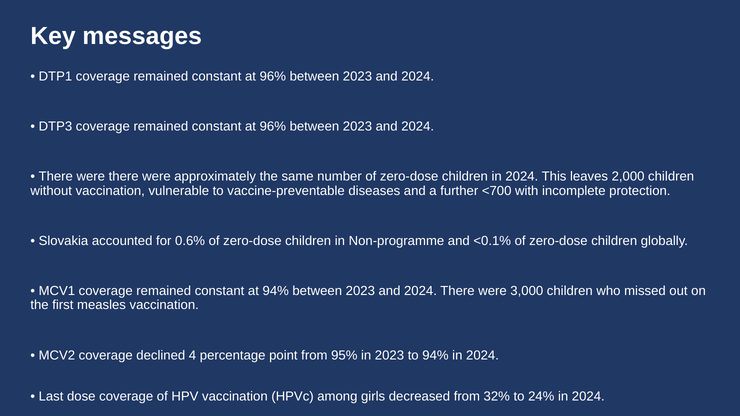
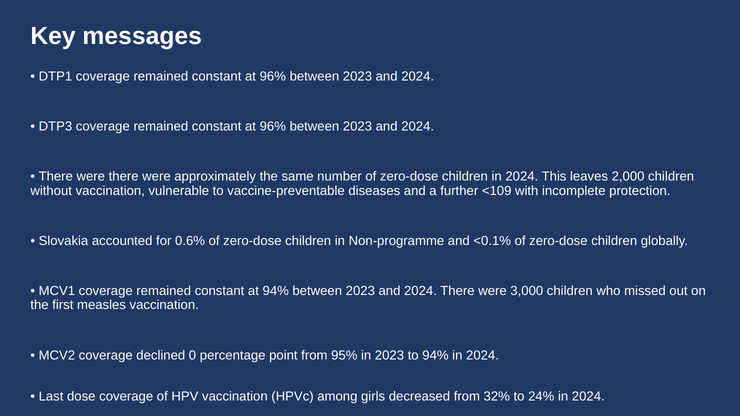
<700: <700 -> <109
4: 4 -> 0
